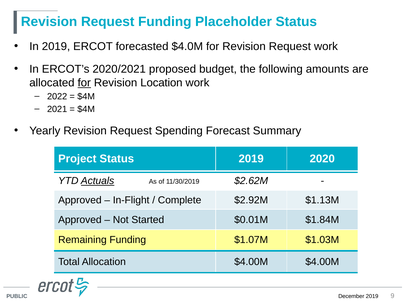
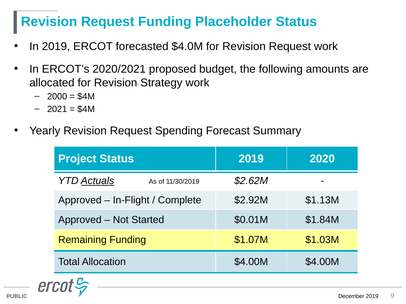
for at (84, 83) underline: present -> none
Location: Location -> Strategy
2022: 2022 -> 2000
